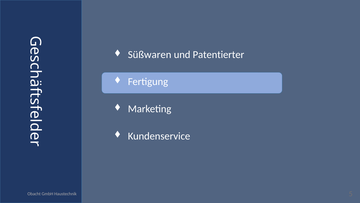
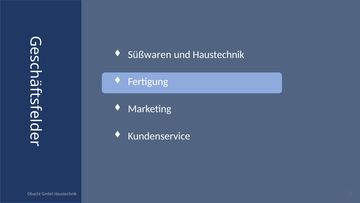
und Patentierter: Patentierter -> Haustechnik
